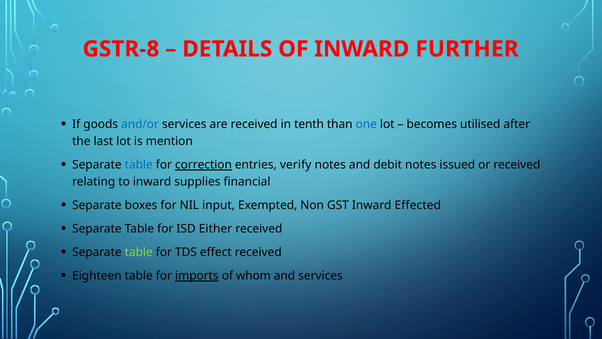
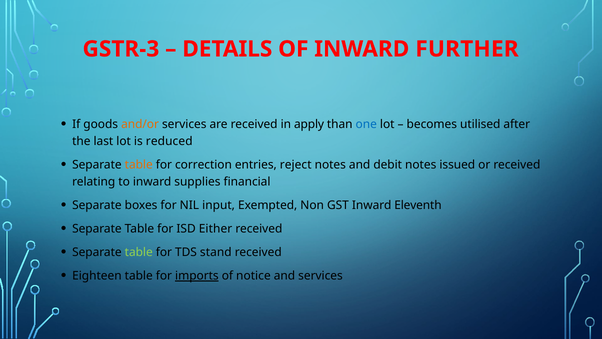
GSTR-8: GSTR-8 -> GSTR-3
and/or colour: blue -> orange
tenth: tenth -> apply
mention: mention -> reduced
table at (139, 165) colour: blue -> orange
correction underline: present -> none
verify: verify -> reject
Effected: Effected -> Eleventh
effect: effect -> stand
whom: whom -> notice
